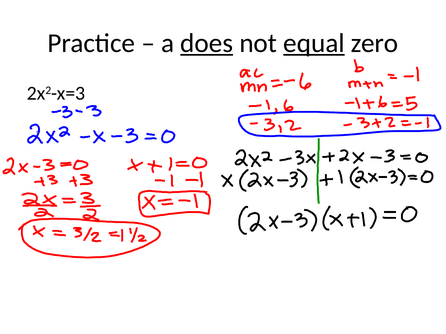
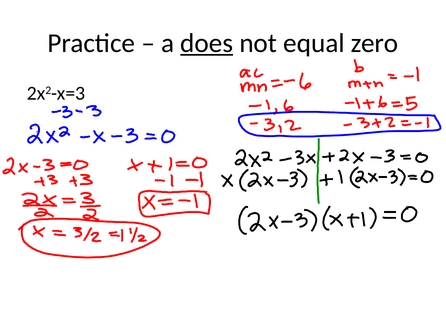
equal underline: present -> none
